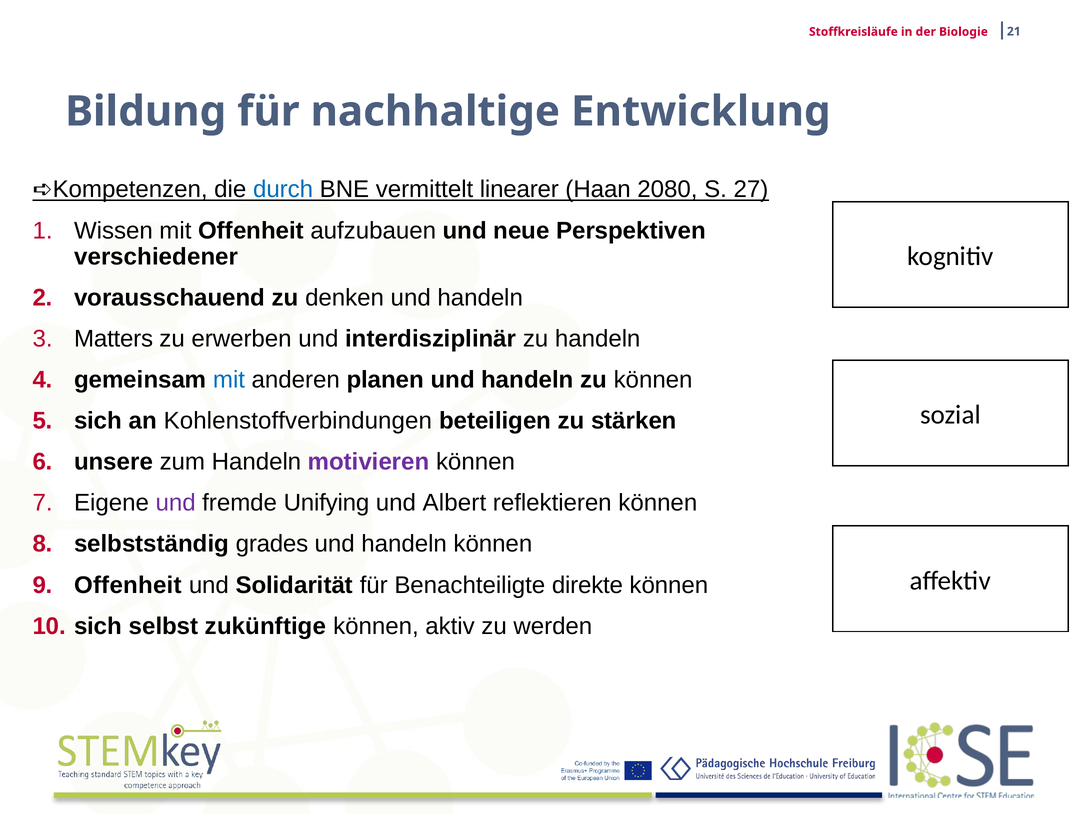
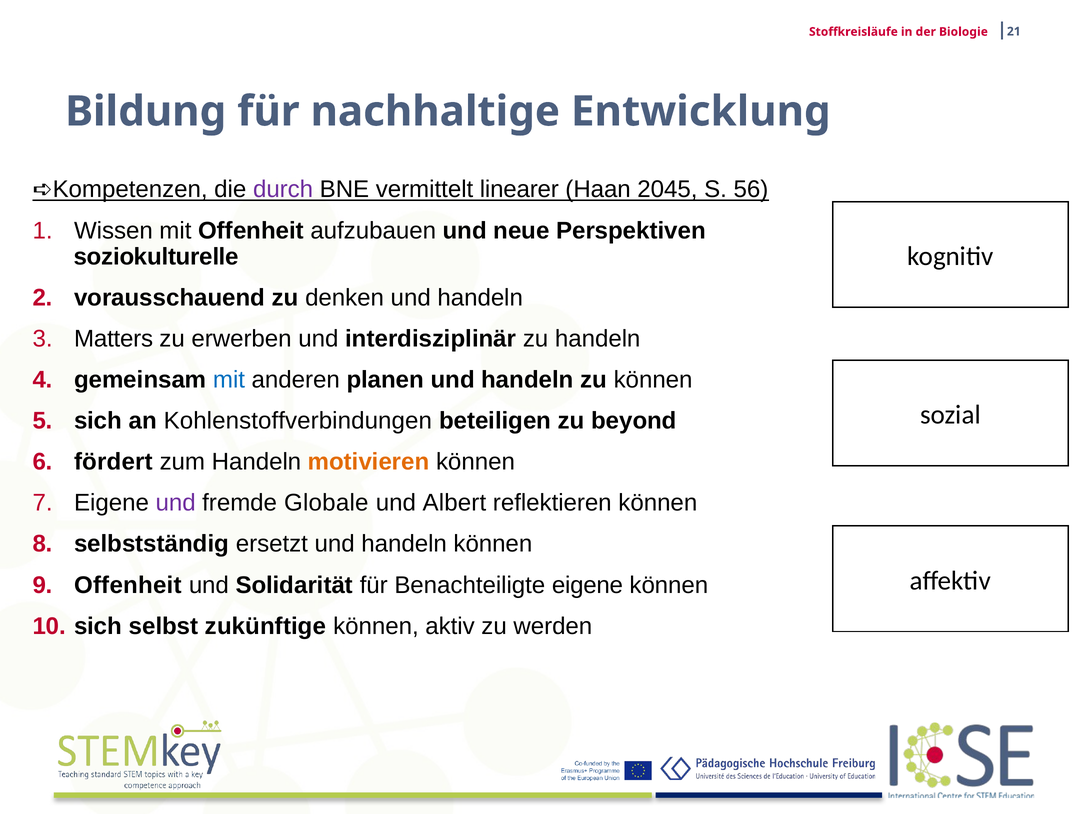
durch colour: blue -> purple
2080: 2080 -> 2045
27: 27 -> 56
verschiedener: verschiedener -> soziokulturelle
stärken: stärken -> beyond
unsere: unsere -> fördert
motivieren colour: purple -> orange
Unifying: Unifying -> Globale
grades: grades -> ersetzt
Benachteiligte direkte: direkte -> eigene
